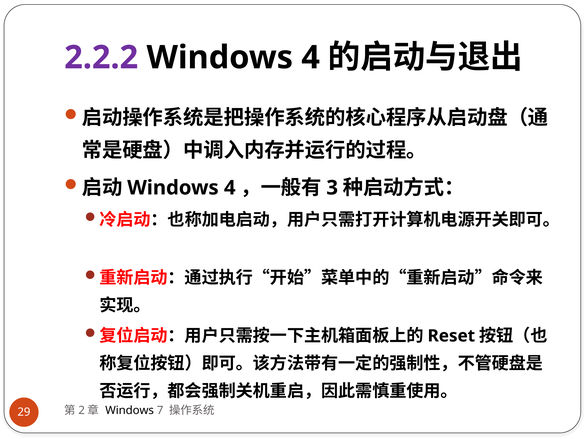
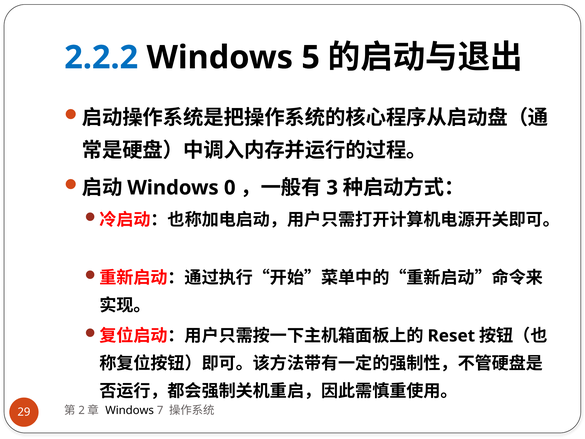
2.2.2 colour: purple -> blue
4 at (311, 57): 4 -> 5
4 at (230, 188): 4 -> 0
